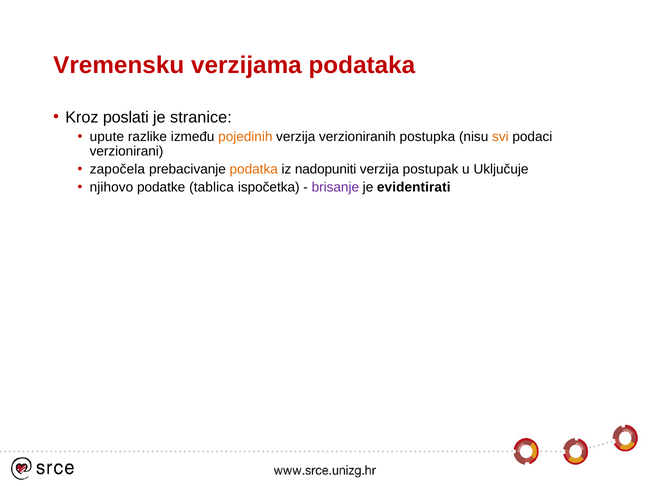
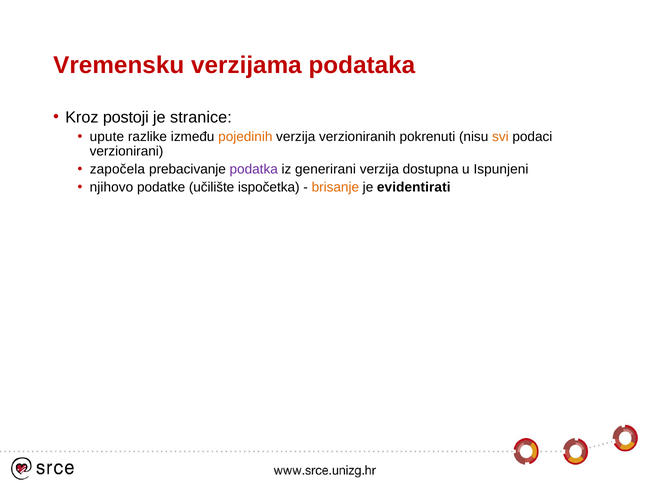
poslati: poslati -> postoji
postupka: postupka -> pokrenuti
podatka colour: orange -> purple
nadopuniti: nadopuniti -> generirani
postupak: postupak -> dostupna
Uključuje: Uključuje -> Ispunjeni
tablica: tablica -> učilište
brisanje colour: purple -> orange
